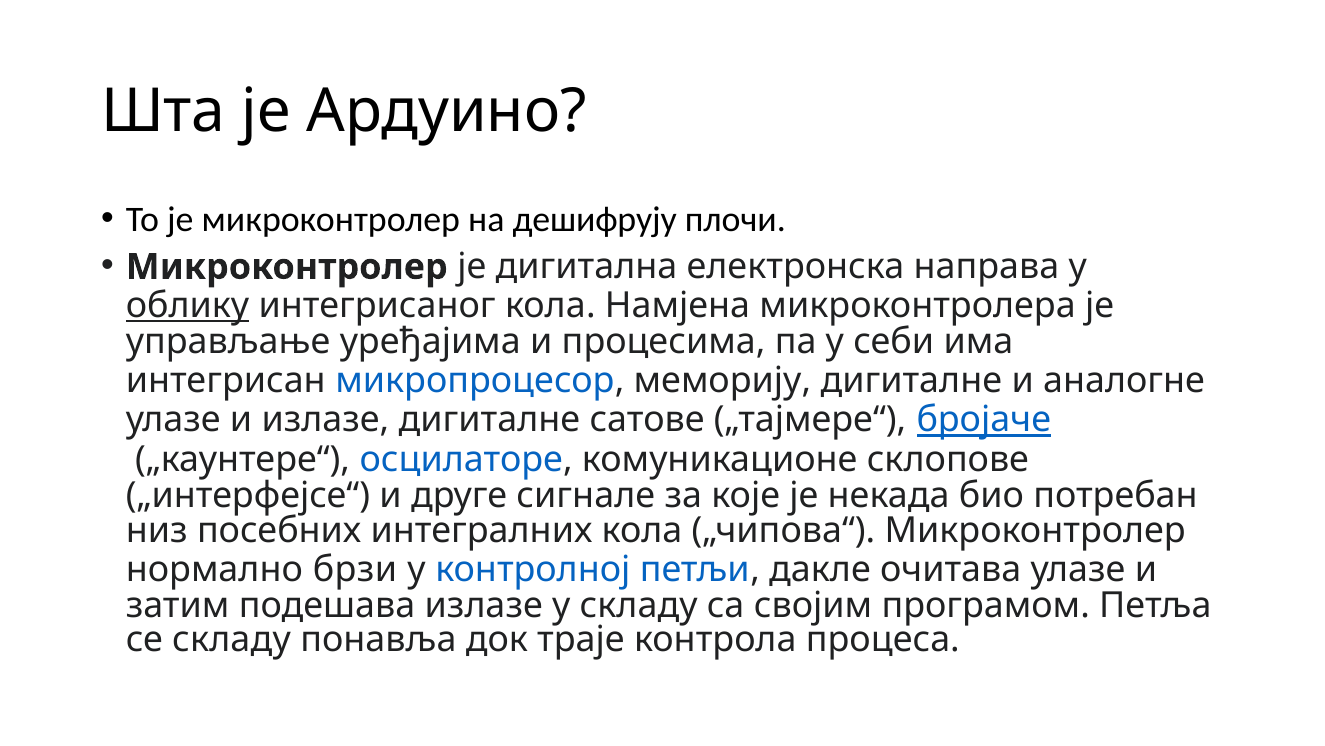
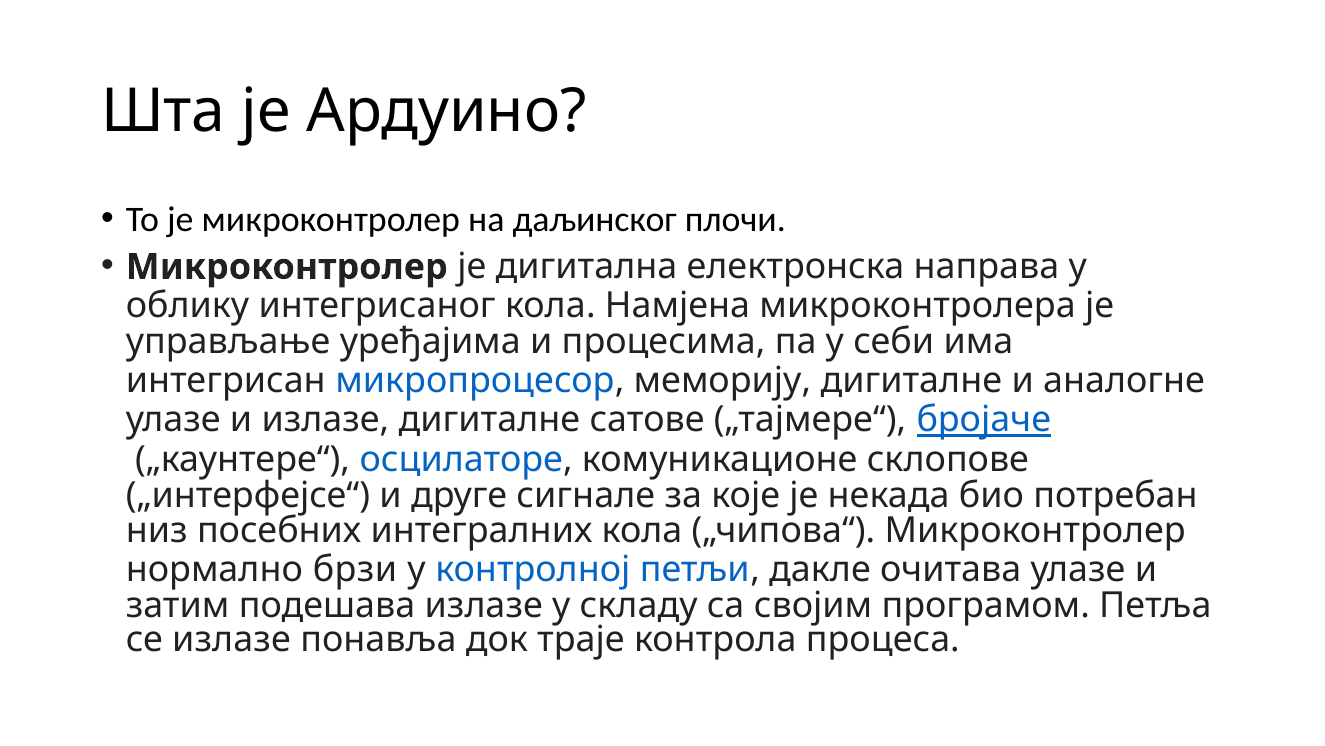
дешифрују: дешифрују -> даљинског
облику underline: present -> none
се складу: складу -> излазе
